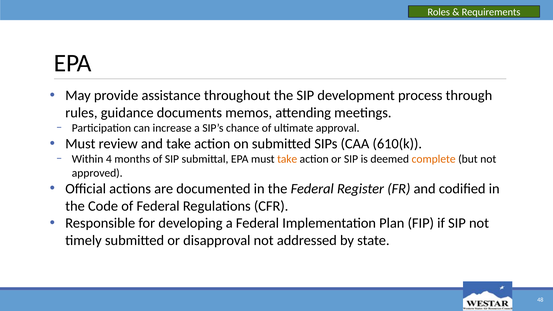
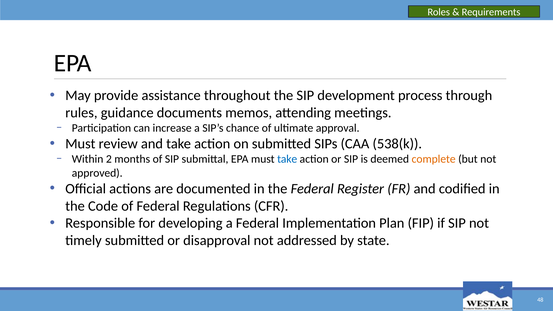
610(k: 610(k -> 538(k
4: 4 -> 2
take at (287, 159) colour: orange -> blue
